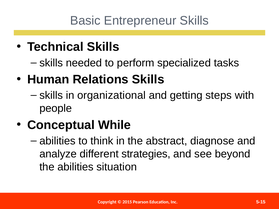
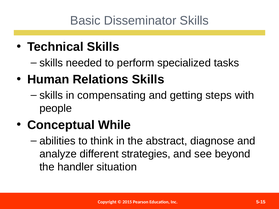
Entrepreneur: Entrepreneur -> Disseminator
organizational: organizational -> compensating
the abilities: abilities -> handler
